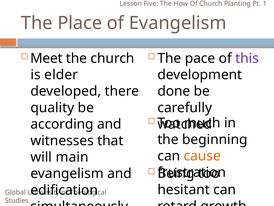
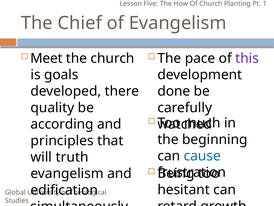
Place: Place -> Chief
elder: elder -> goals
witnesses: witnesses -> principles
cause colour: orange -> blue
main: main -> truth
